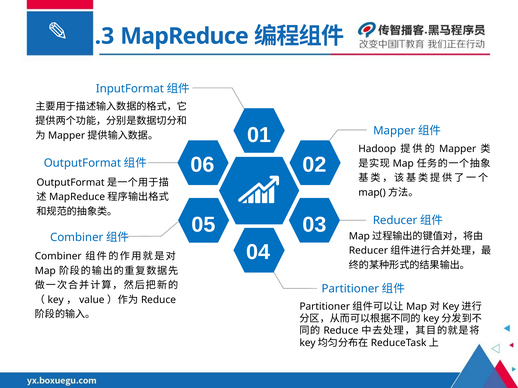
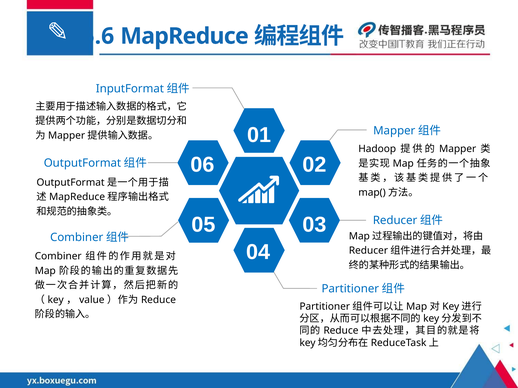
1.3: 1.3 -> 5.6
